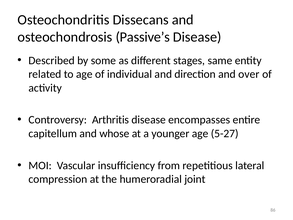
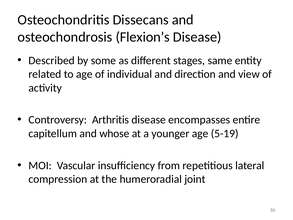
Passive’s: Passive’s -> Flexion’s
over: over -> view
5-27: 5-27 -> 5-19
